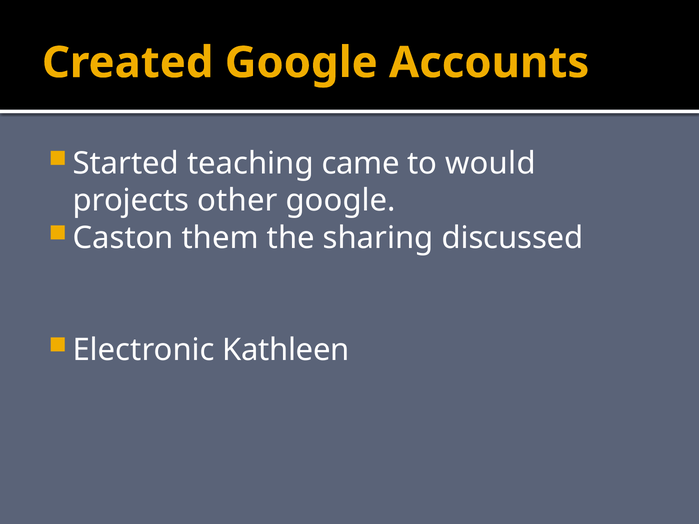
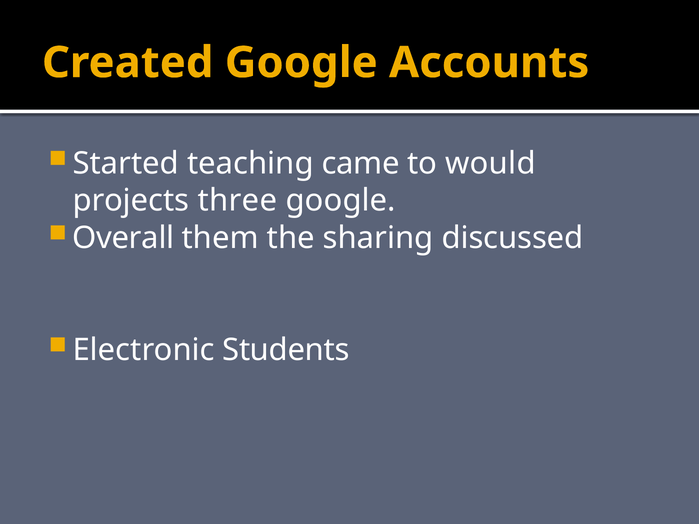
other: other -> three
Caston: Caston -> Overall
Kathleen: Kathleen -> Students
